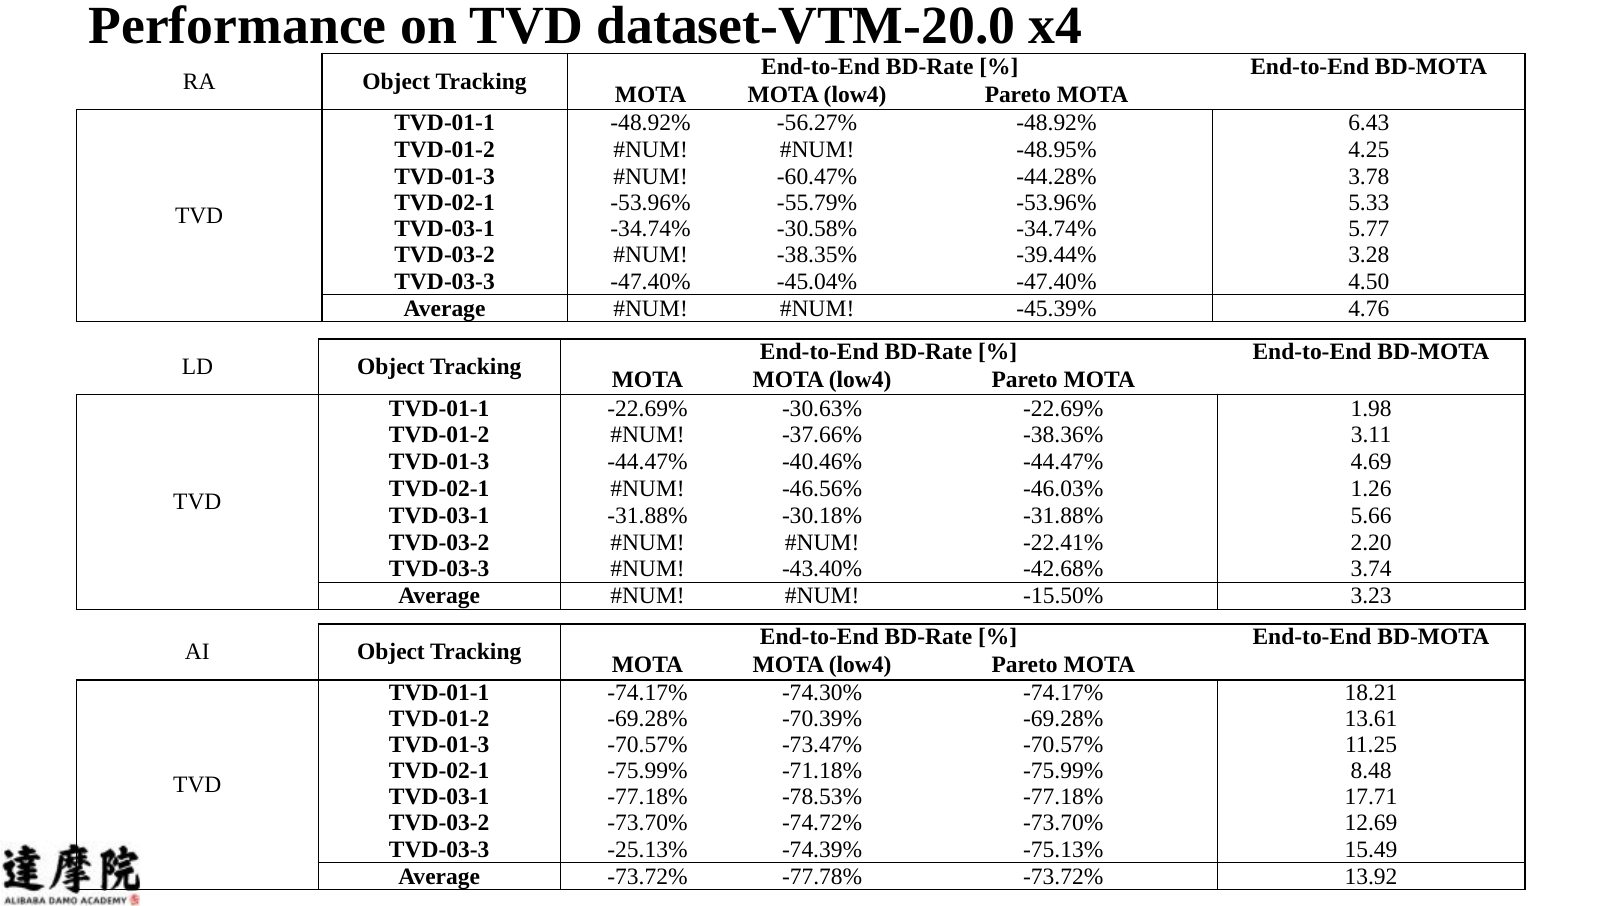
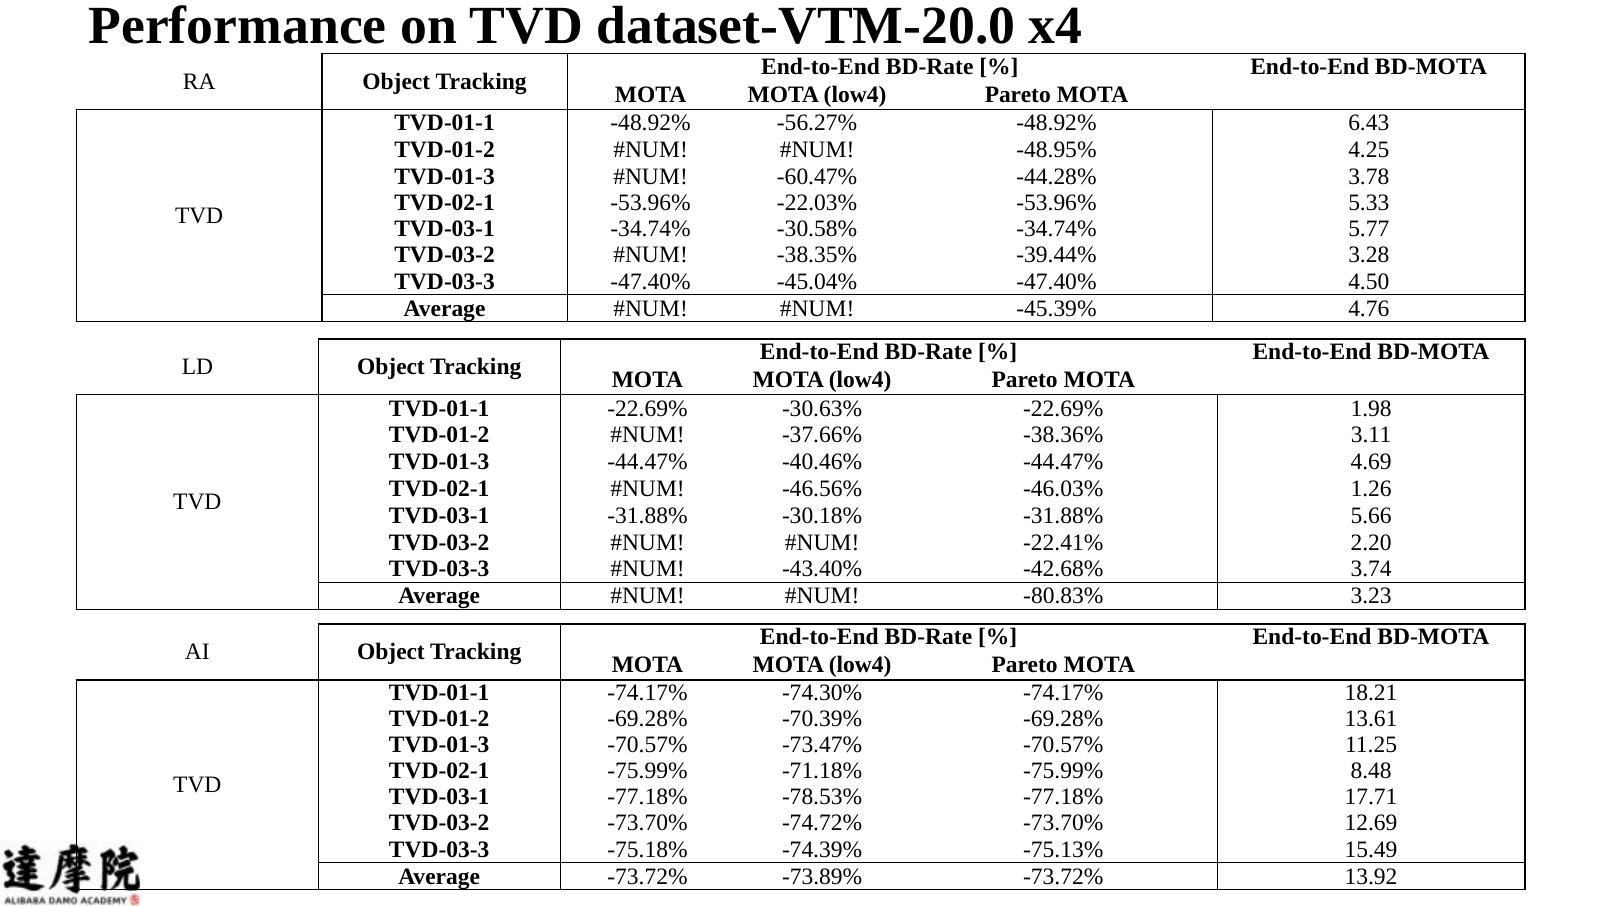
-55.79%: -55.79% -> -22.03%
-15.50%: -15.50% -> -80.83%
-25.13%: -25.13% -> -75.18%
-77.78%: -77.78% -> -73.89%
